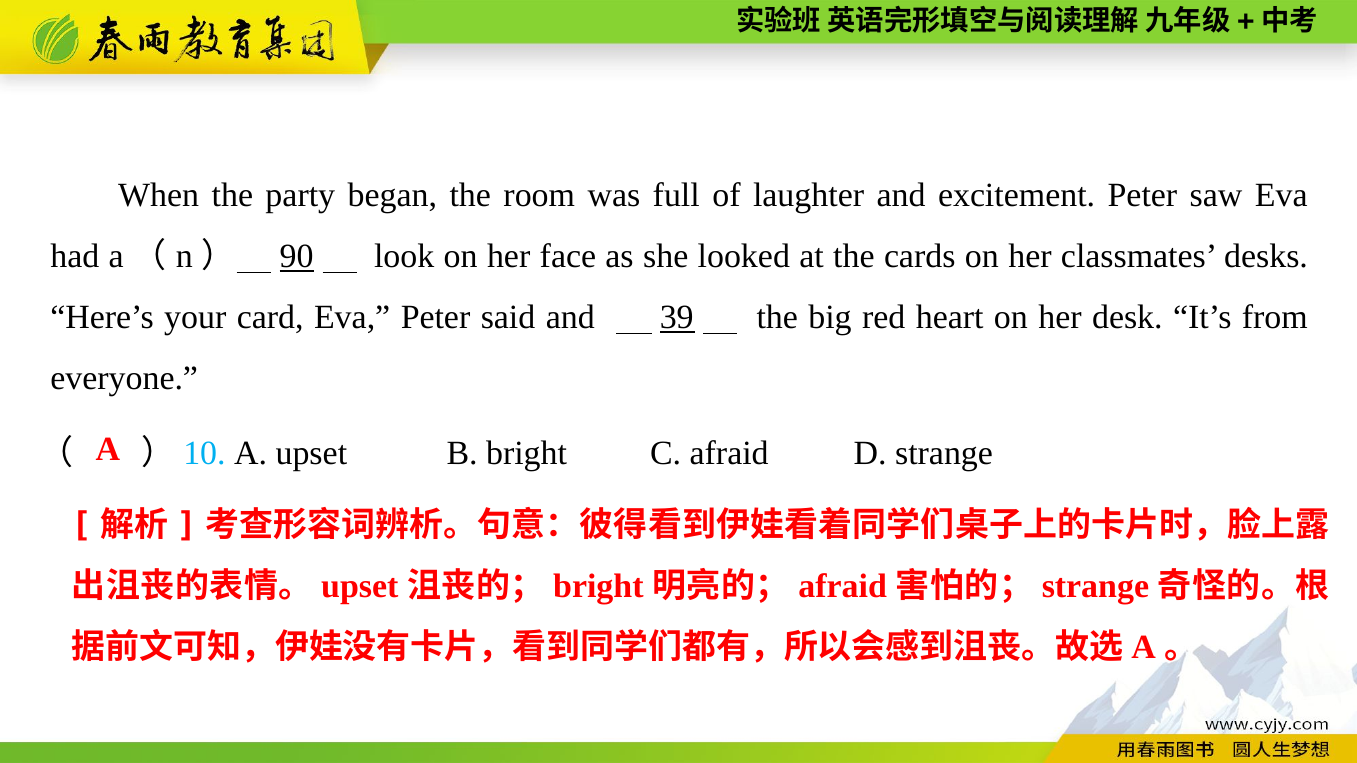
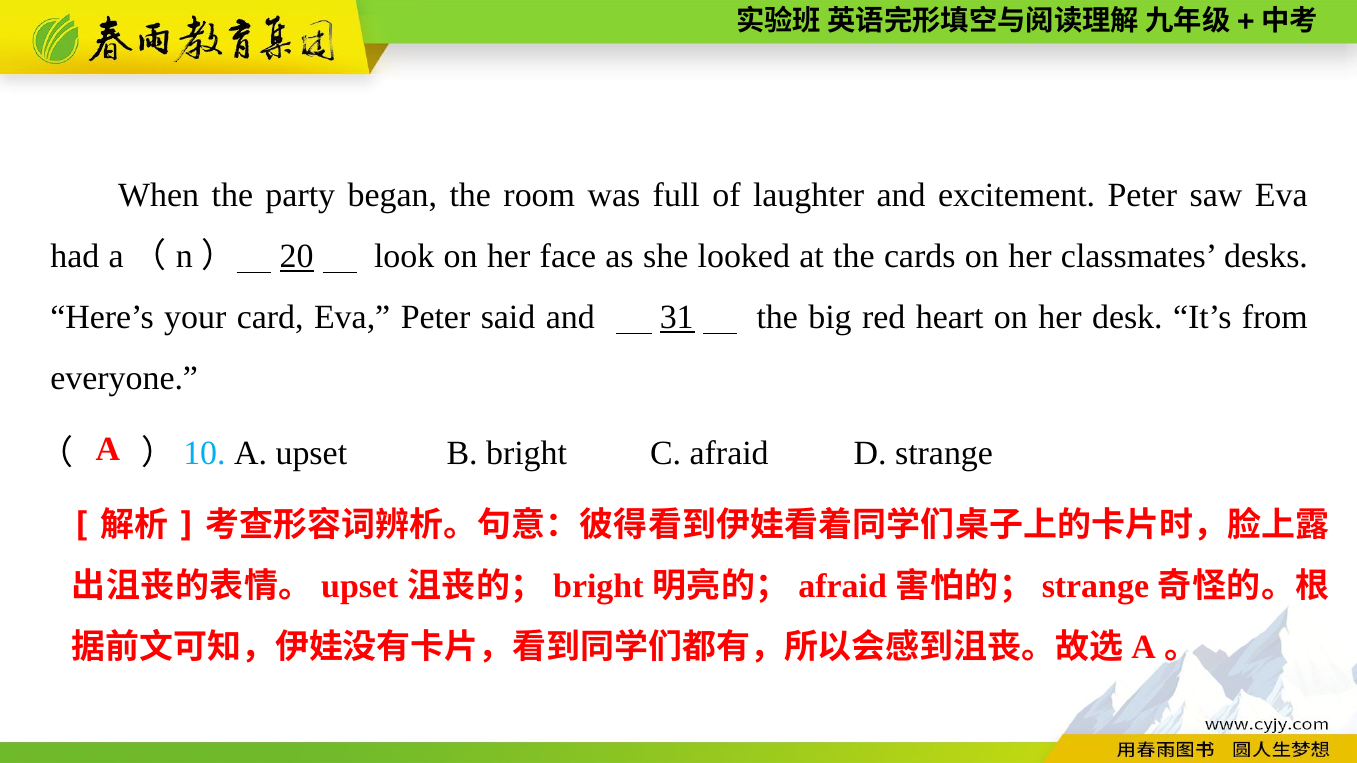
90: 90 -> 20
39: 39 -> 31
